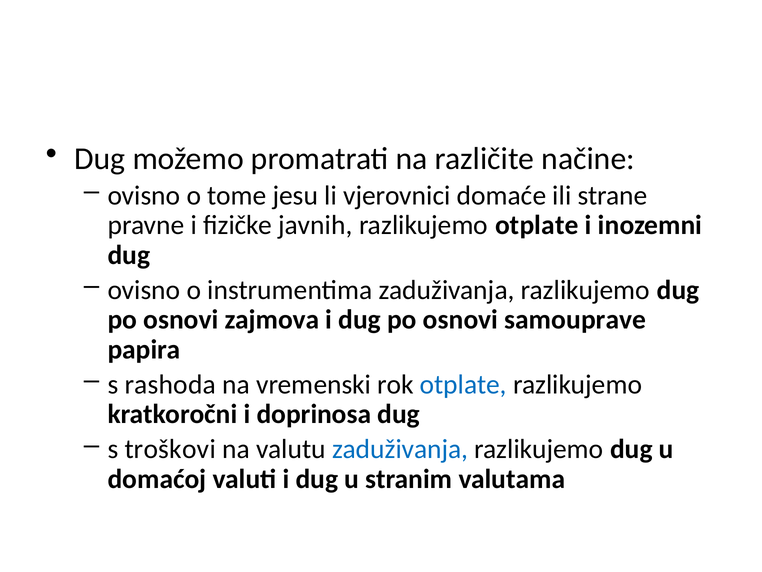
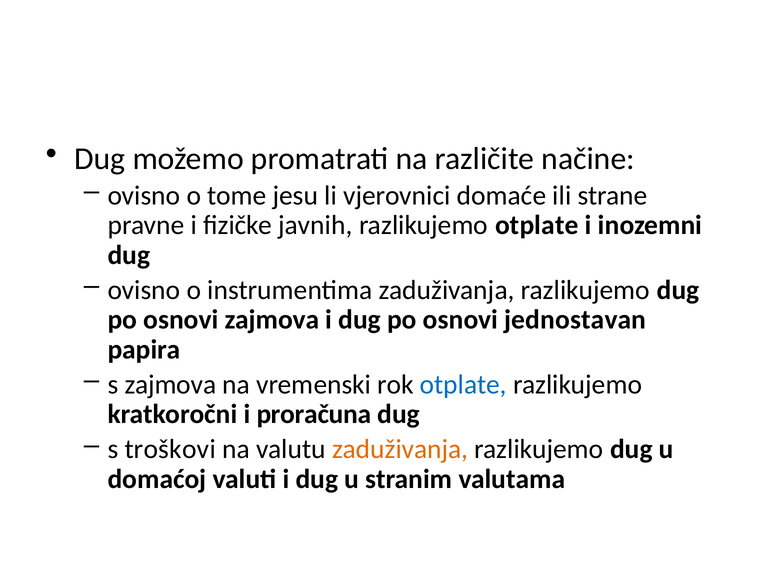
samouprave: samouprave -> jednostavan
s rashoda: rashoda -> zajmova
doprinosa: doprinosa -> proračuna
zaduživanja at (400, 449) colour: blue -> orange
